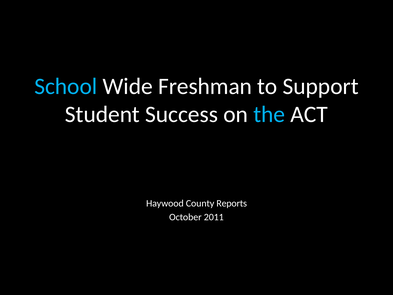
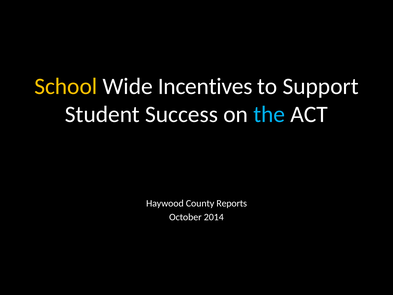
School colour: light blue -> yellow
Freshman: Freshman -> Incentives
2011: 2011 -> 2014
